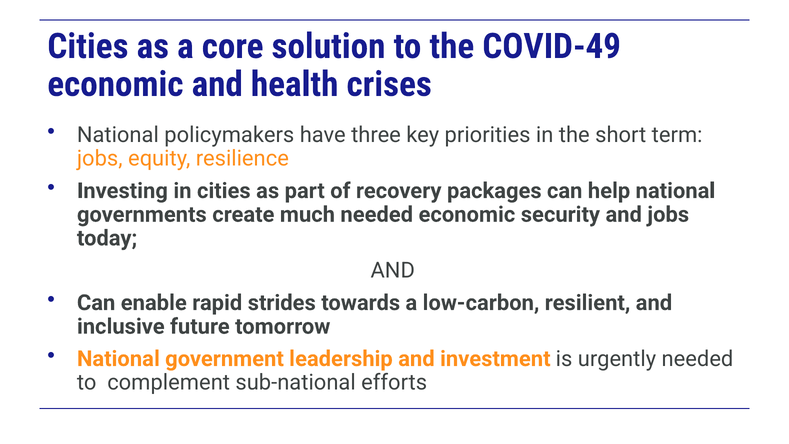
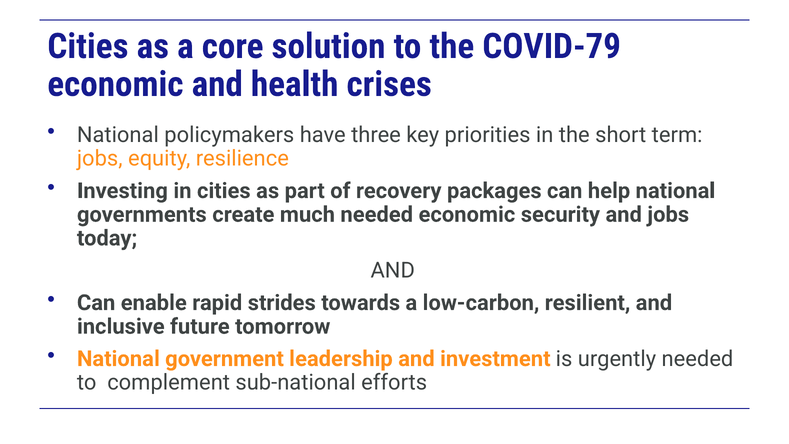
COVID-49: COVID-49 -> COVID-79
